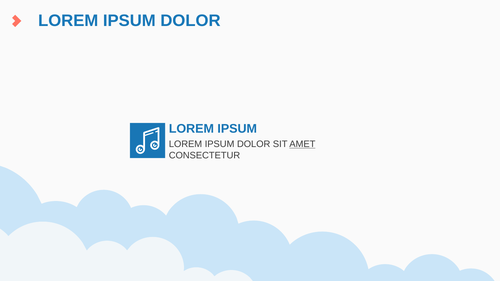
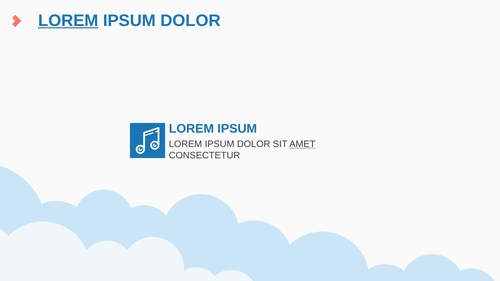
LOREM at (68, 21) underline: none -> present
